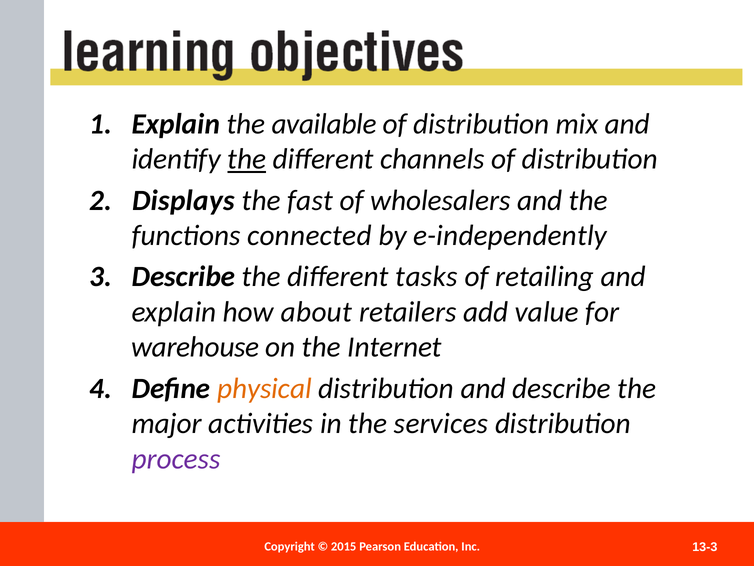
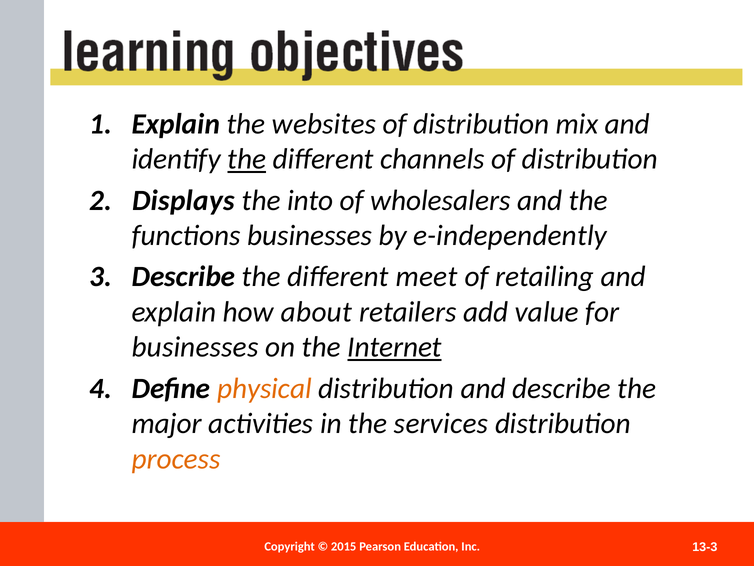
available: available -> websites
fast: fast -> into
functions connected: connected -> businesses
tasks: tasks -> meet
warehouse at (195, 347): warehouse -> businesses
Internet underline: none -> present
process colour: purple -> orange
